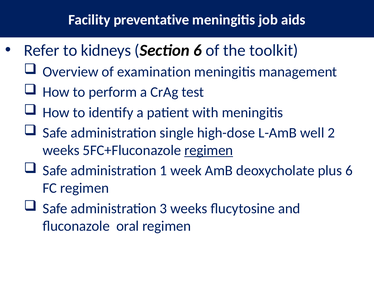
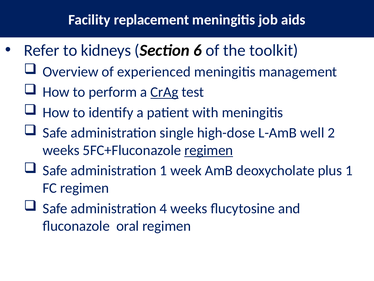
preventative: preventative -> replacement
examination: examination -> experienced
CrAg underline: none -> present
plus 6: 6 -> 1
3: 3 -> 4
